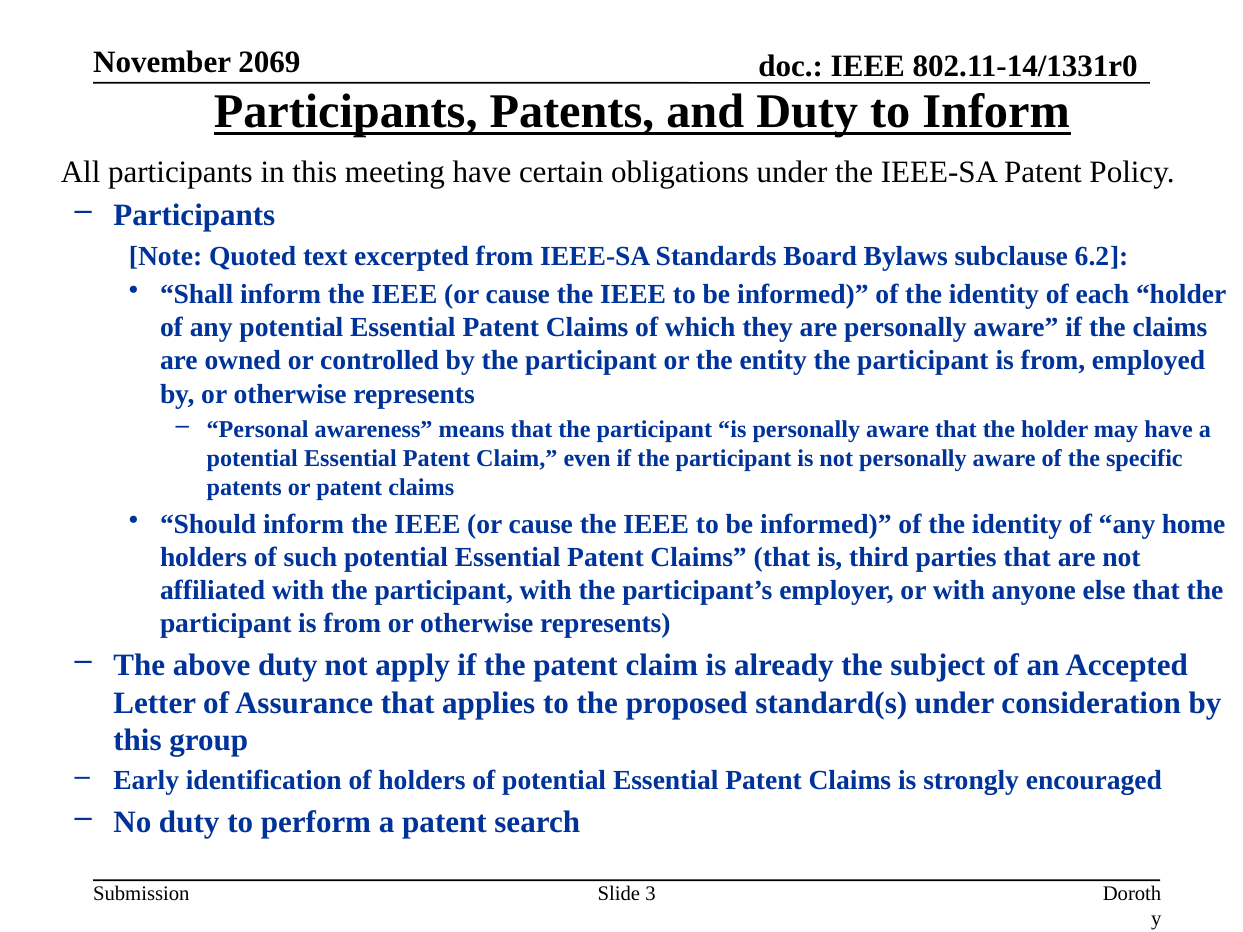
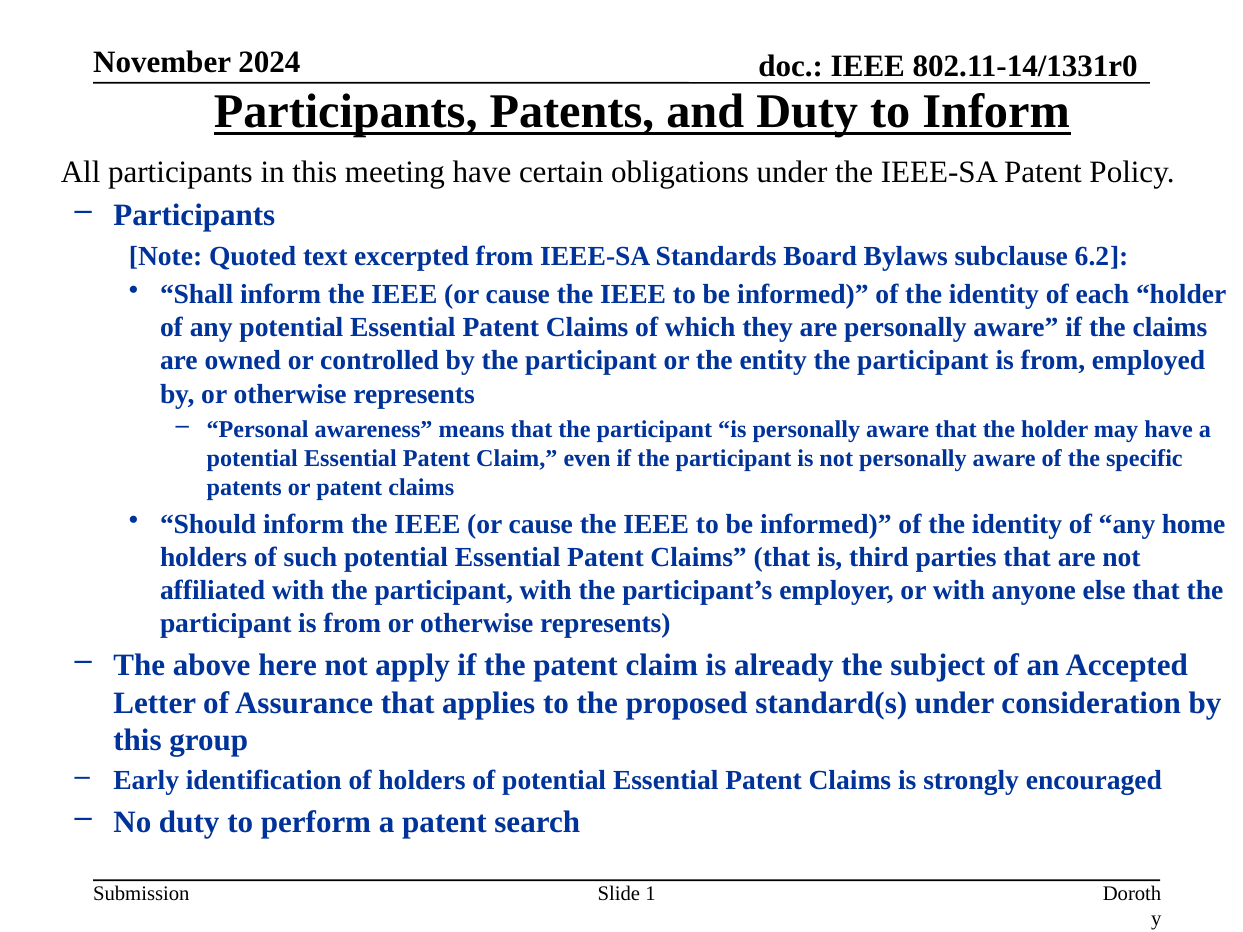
2069: 2069 -> 2024
above duty: duty -> here
3: 3 -> 1
